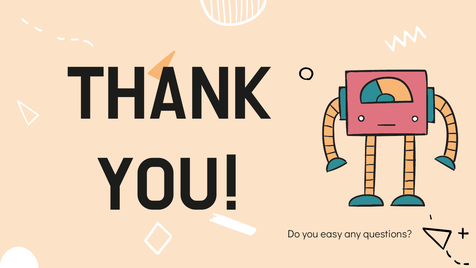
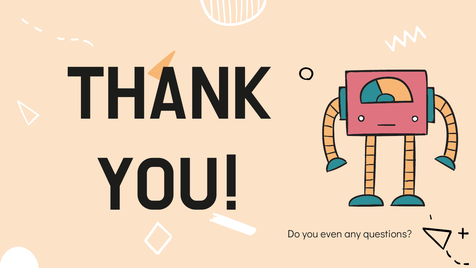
easy: easy -> even
